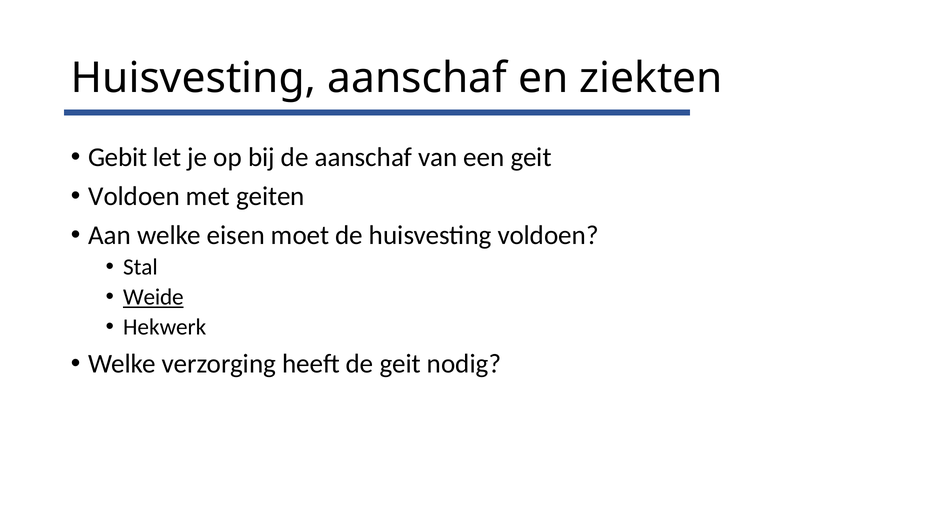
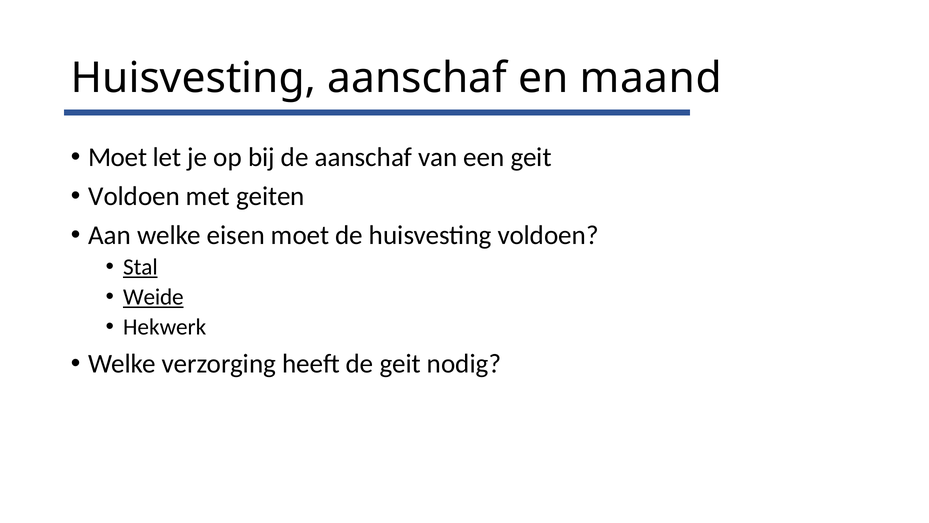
ziekten: ziekten -> maand
Gebit at (118, 157): Gebit -> Moet
Stal underline: none -> present
